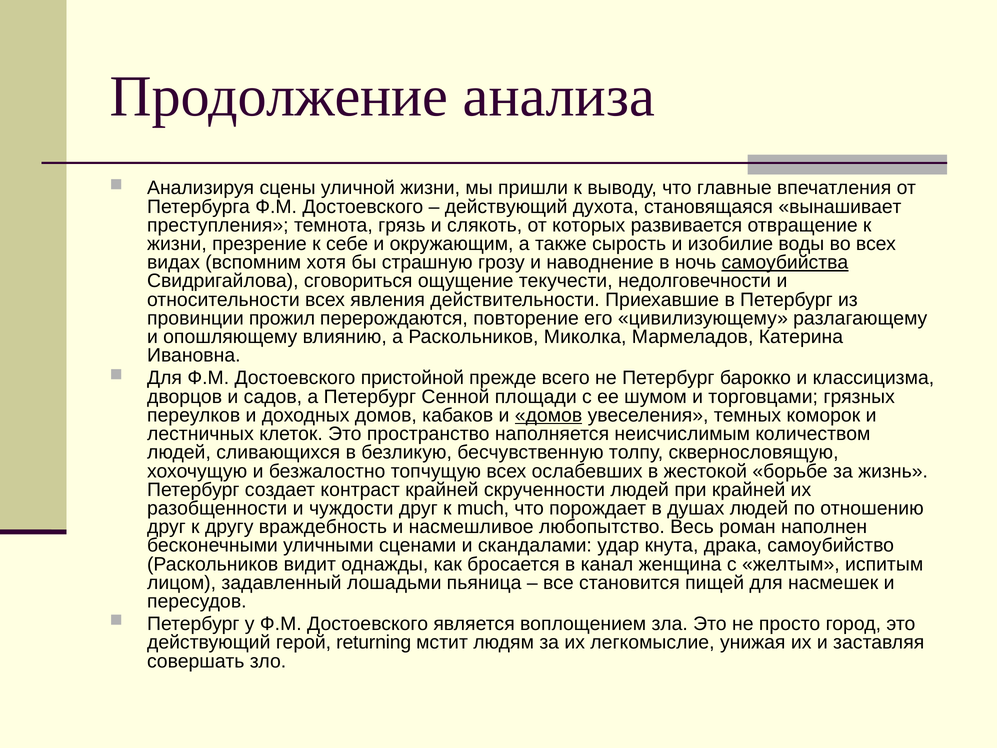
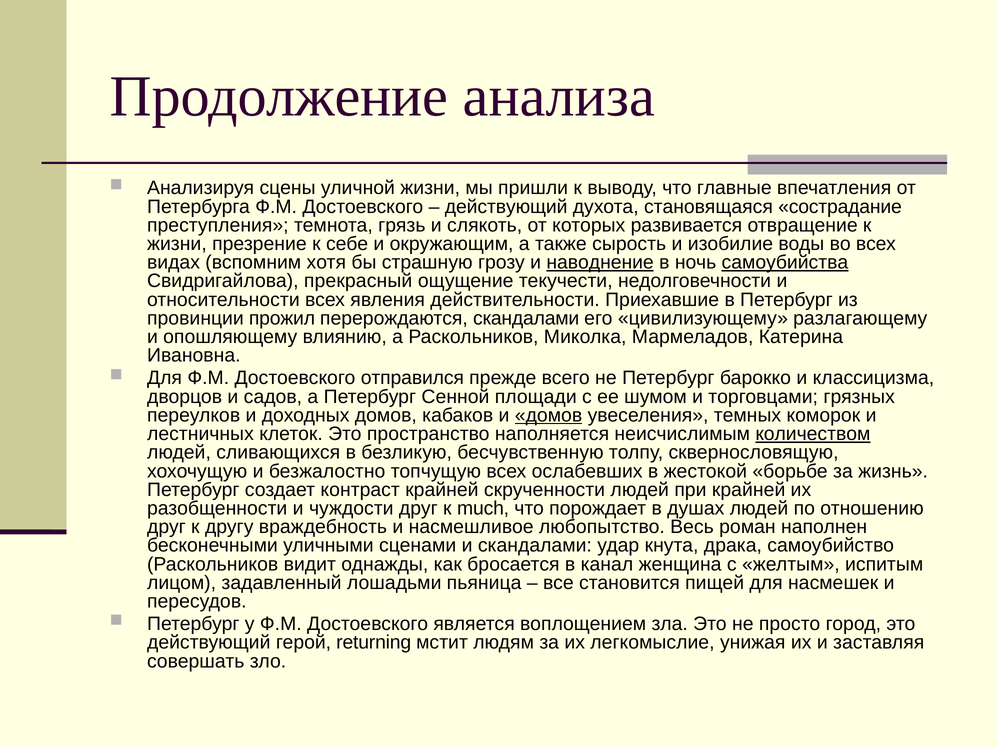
вынашивает: вынашивает -> сострадание
наводнение underline: none -> present
сговориться: сговориться -> прекрасный
перерождаются повторение: повторение -> скандалами
пристойной: пристойной -> отправился
количеством underline: none -> present
